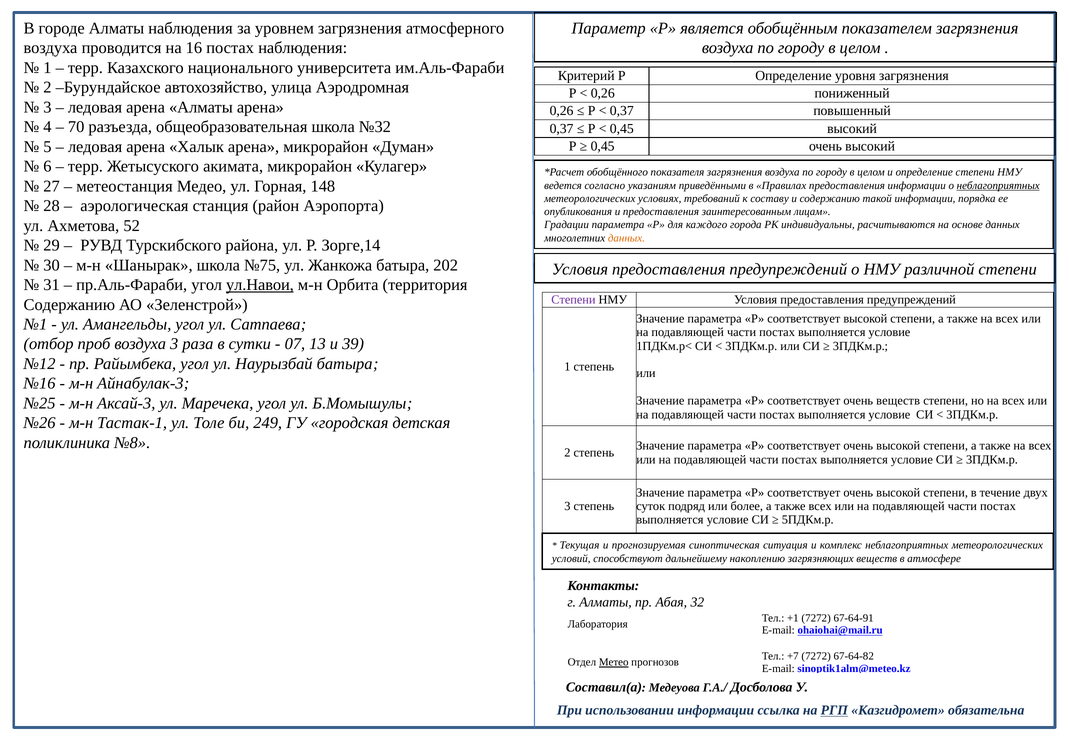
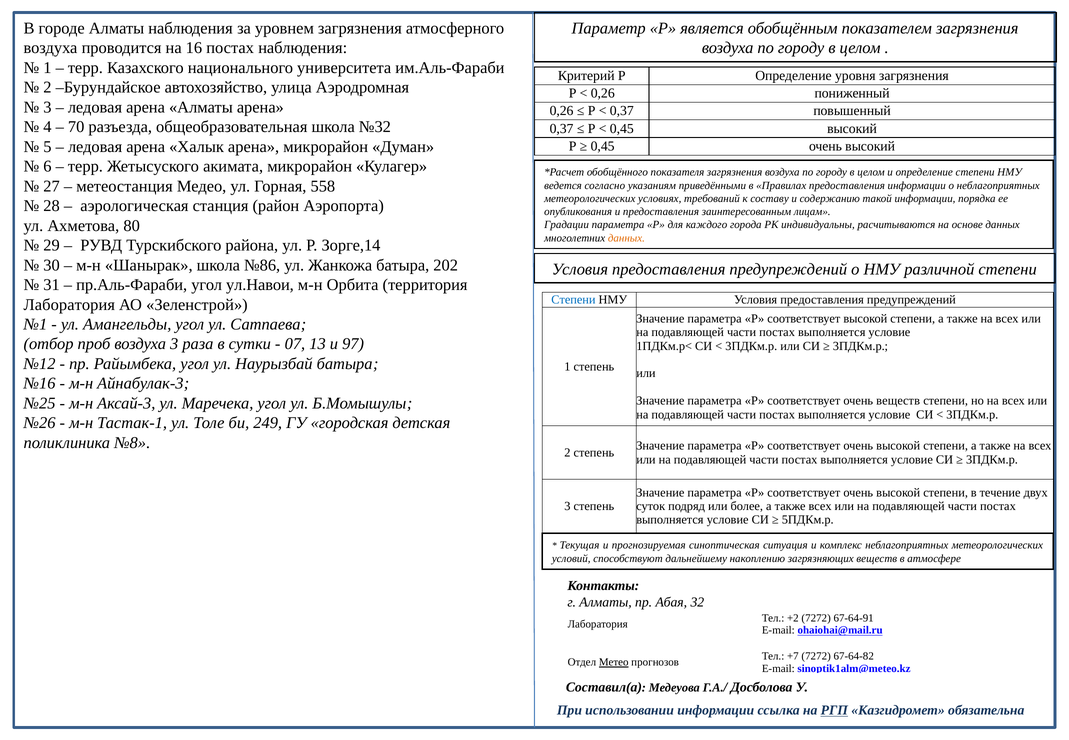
148: 148 -> 558
неблагоприятных at (998, 185) underline: present -> none
52: 52 -> 80
№75: №75 -> №86
ул.Навои underline: present -> none
Степени at (573, 300) colour: purple -> blue
Содержанию at (69, 305): Содержанию -> Лаборатория
39: 39 -> 97
+1: +1 -> +2
